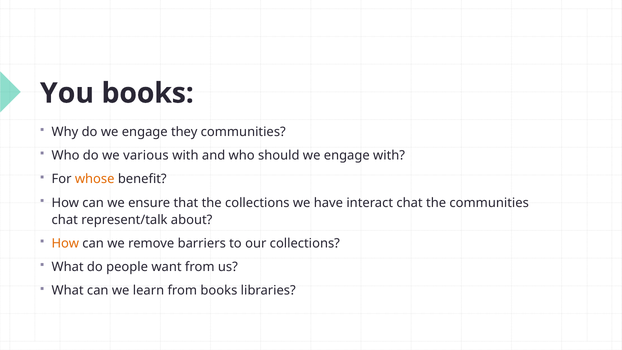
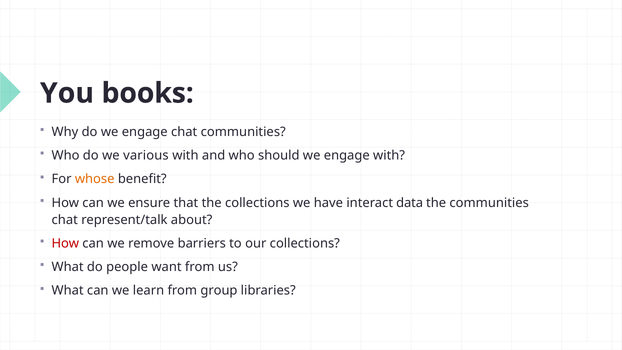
engage they: they -> chat
interact chat: chat -> data
How at (65, 243) colour: orange -> red
from books: books -> group
